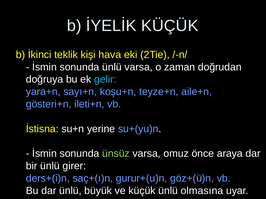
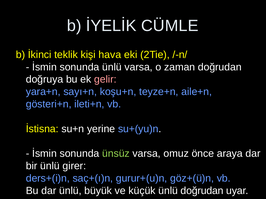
İYELİK KÜÇÜK: KÜÇÜK -> CÜMLE
gelir colour: light blue -> pink
ünlü olmasına: olmasına -> doğrudan
